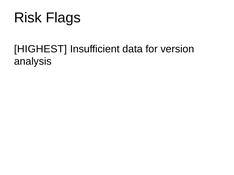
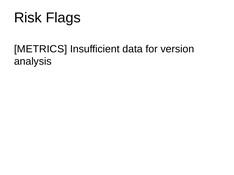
HIGHEST: HIGHEST -> METRICS
